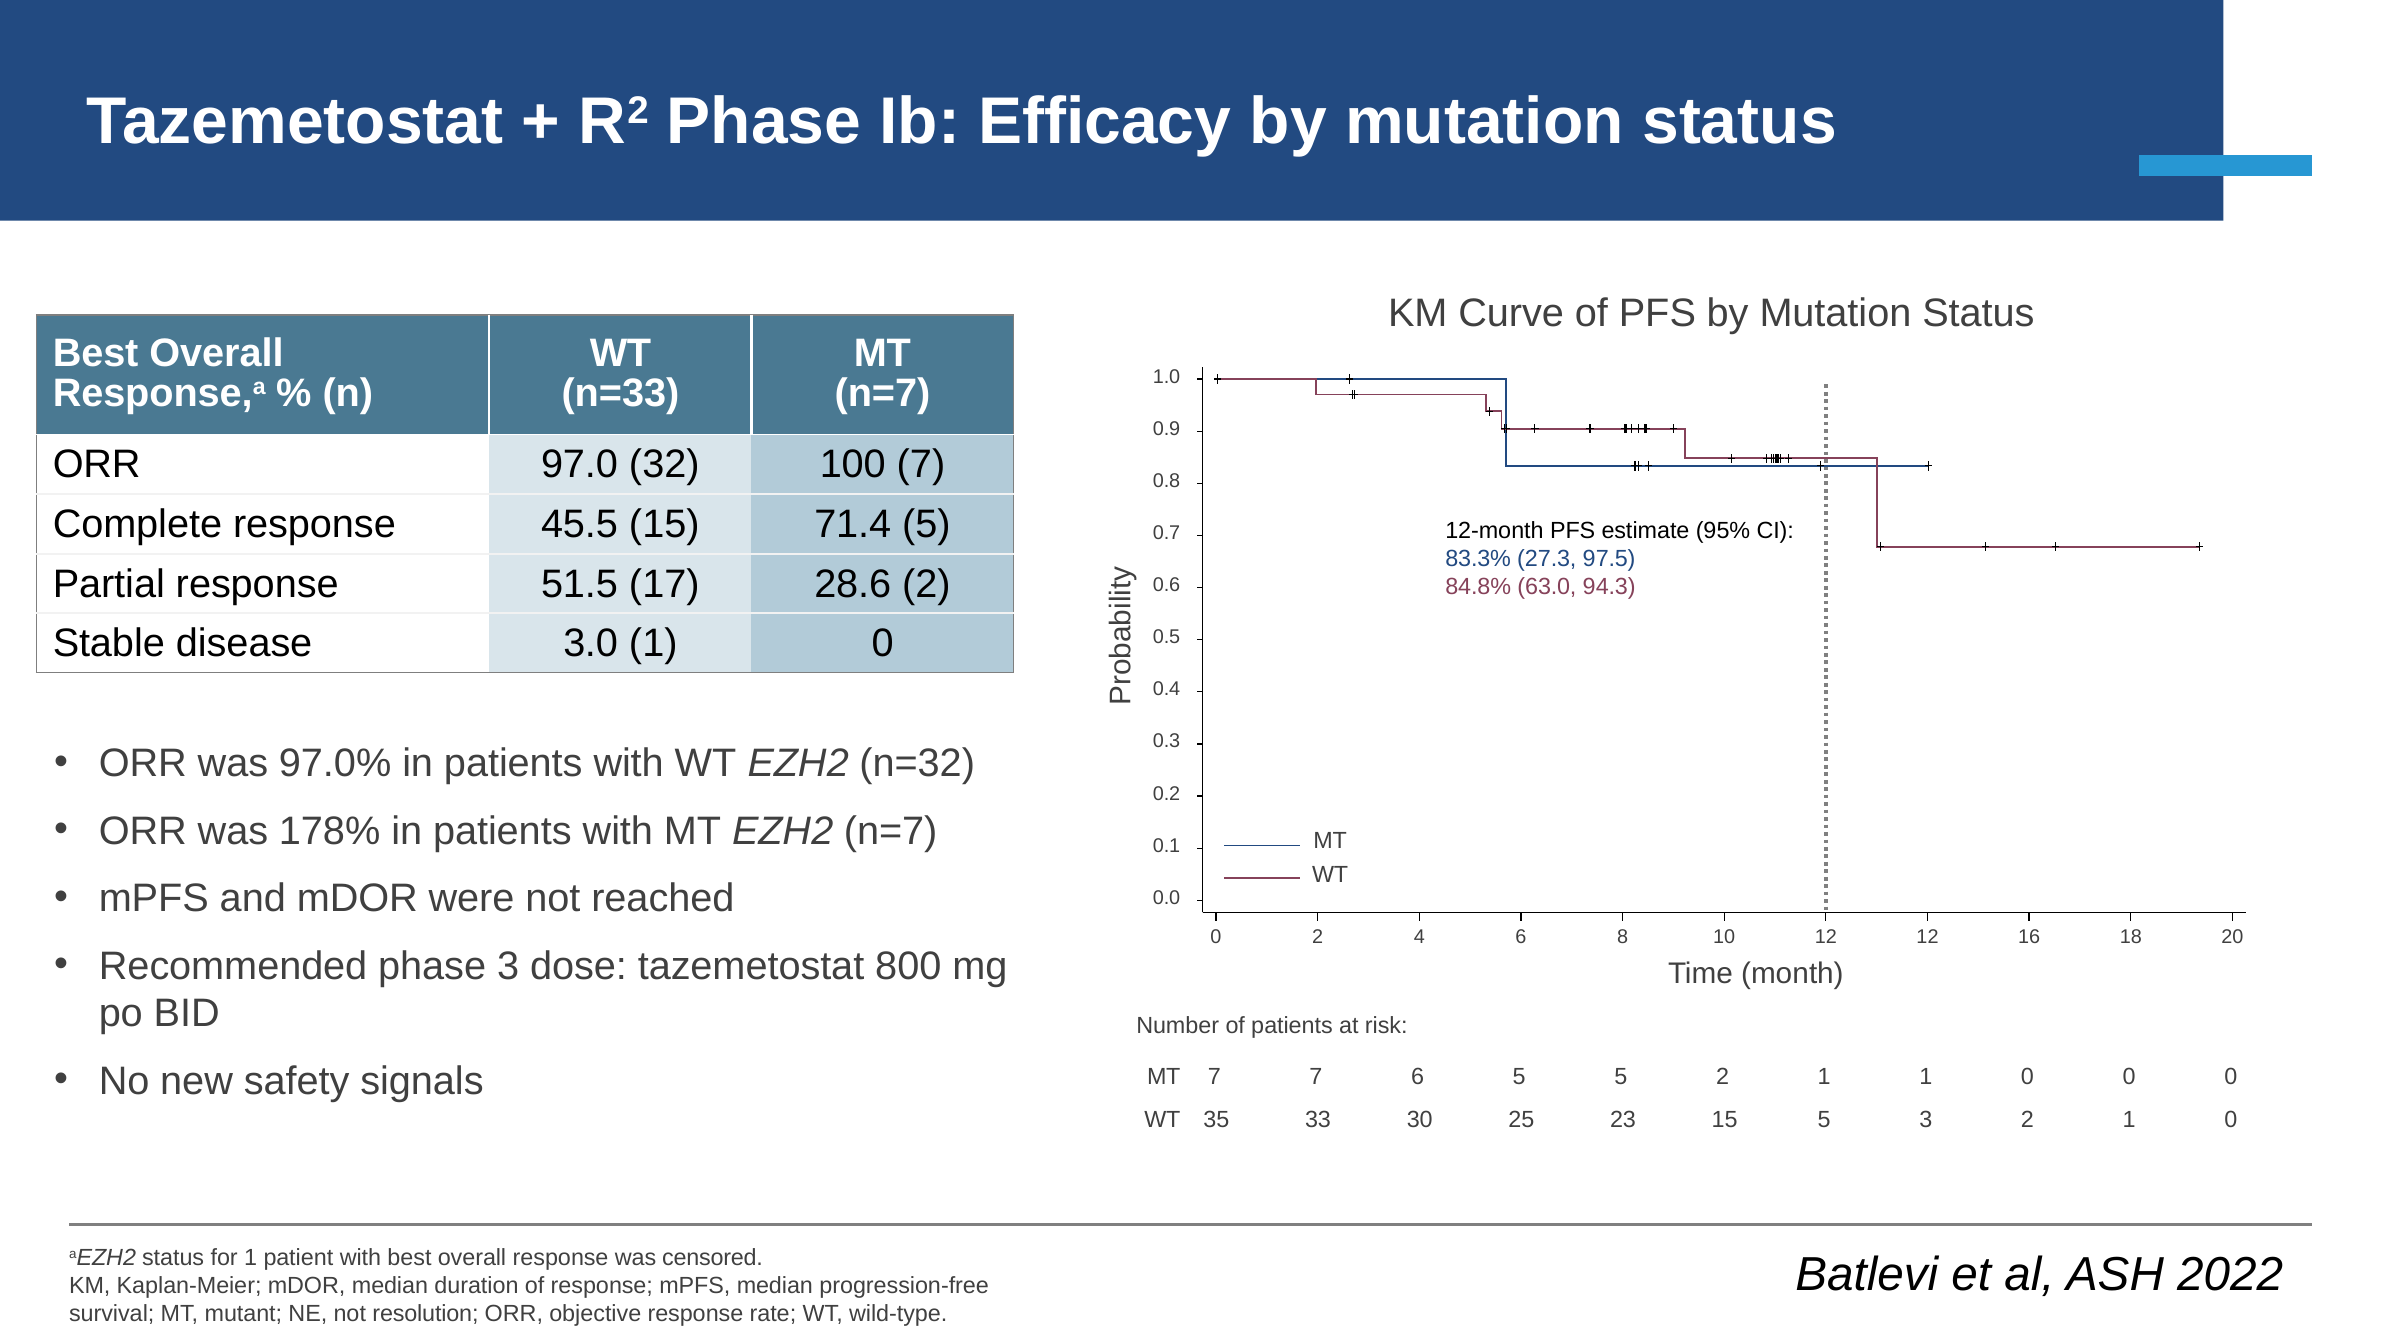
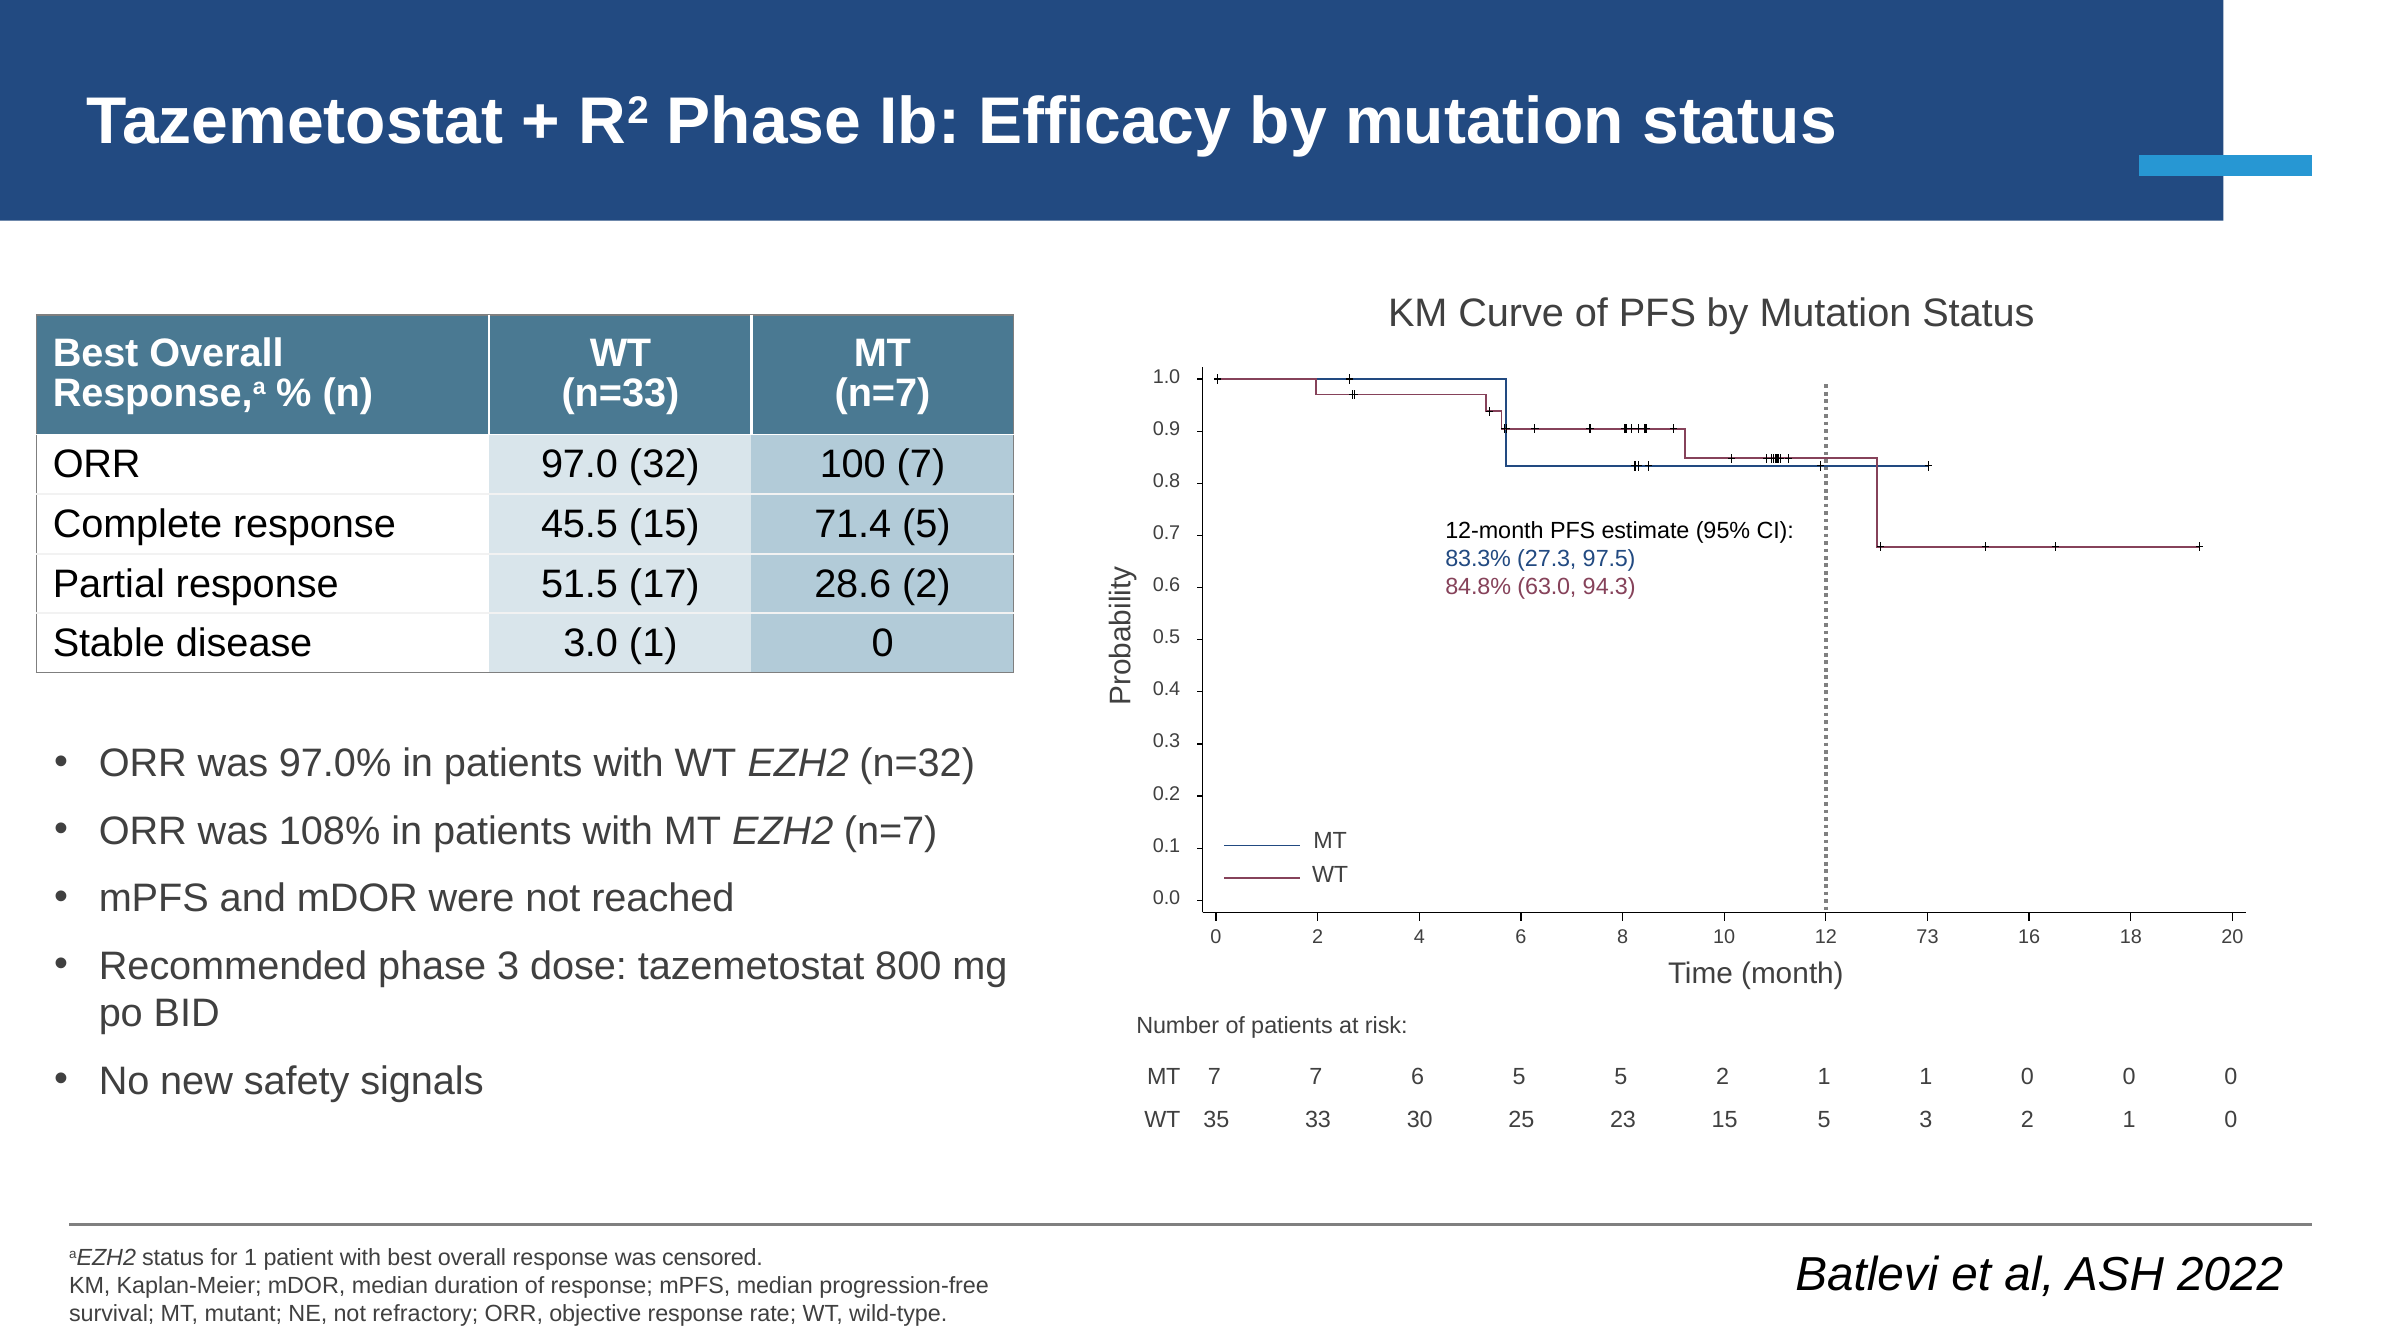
178%: 178% -> 108%
12 12: 12 -> 73
resolution: resolution -> refractory
